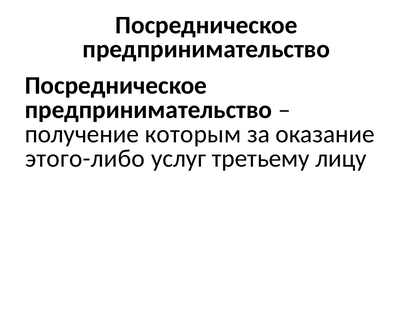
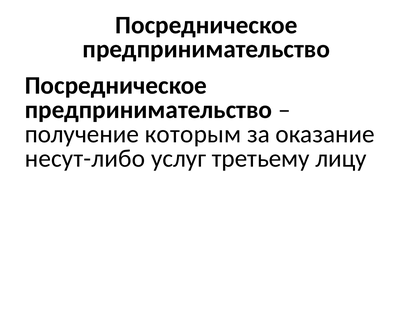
этого-либо: этого-либо -> несут-либо
